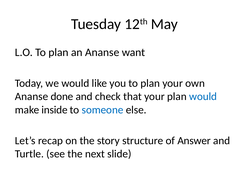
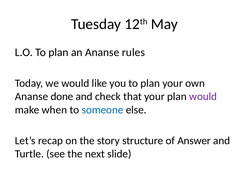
want: want -> rules
would at (203, 97) colour: blue -> purple
inside: inside -> when
